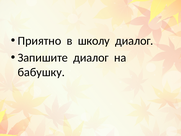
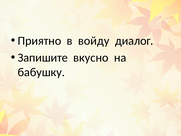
школу: школу -> войду
Запишите диалог: диалог -> вкусно
